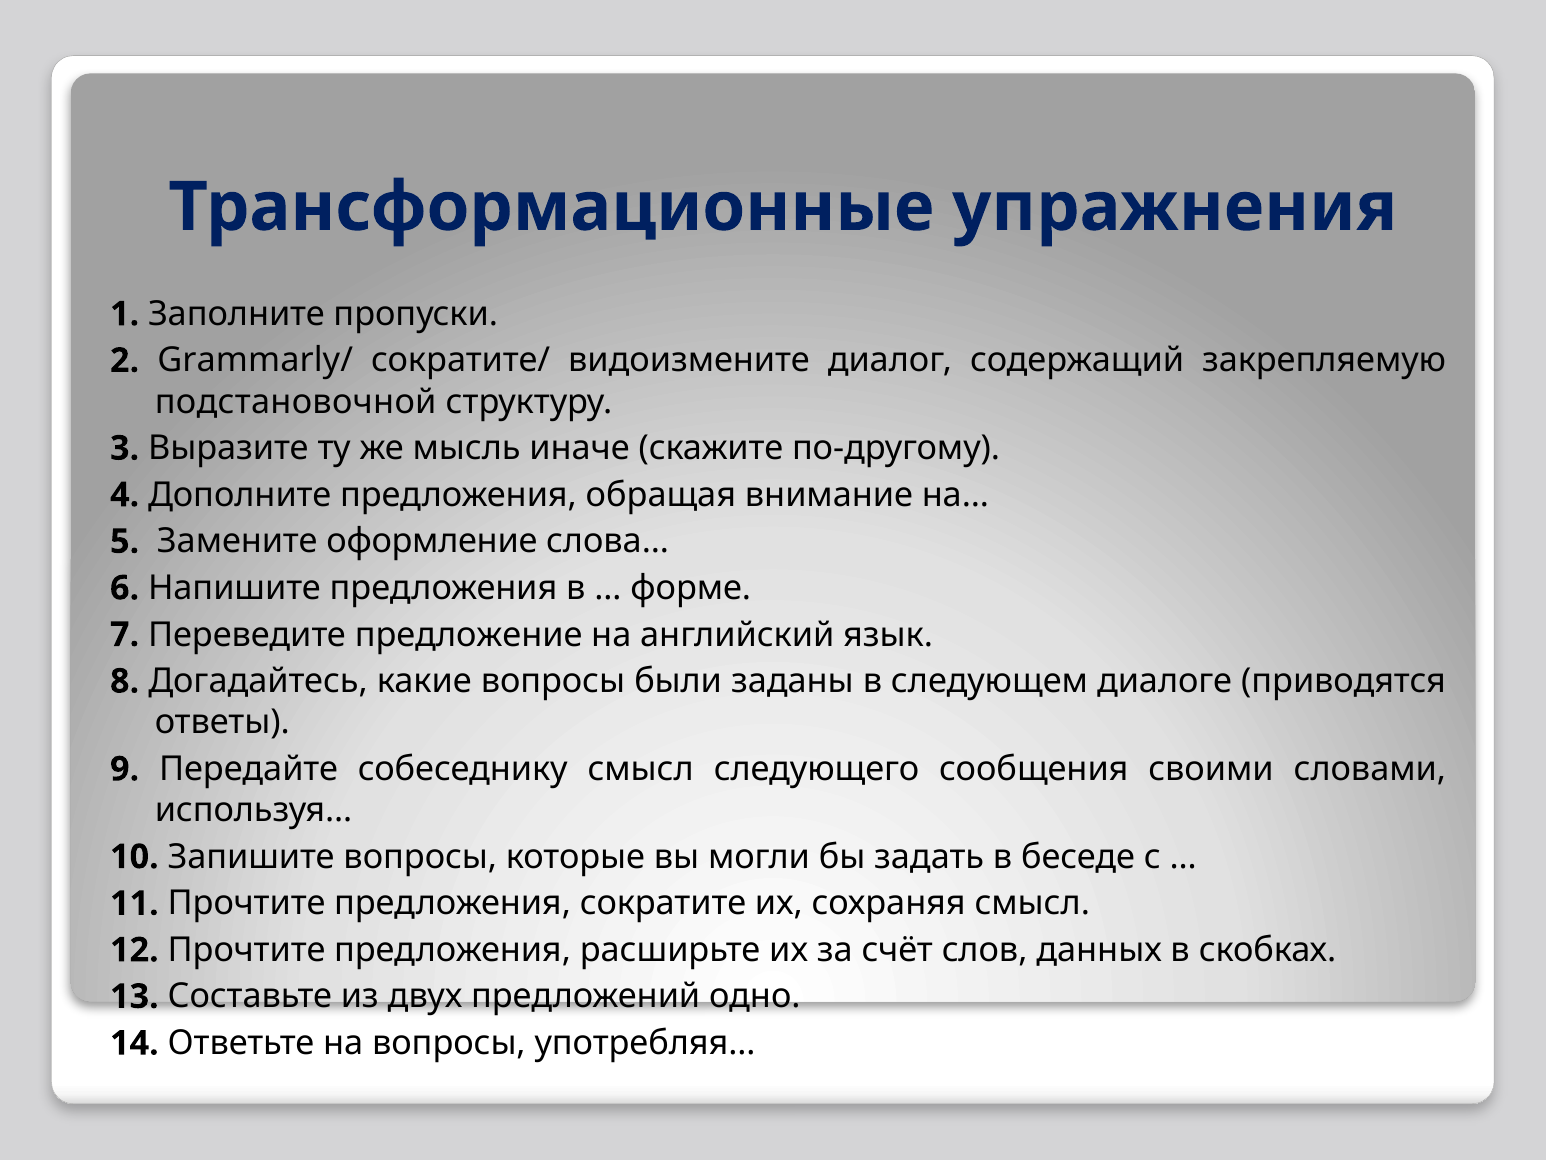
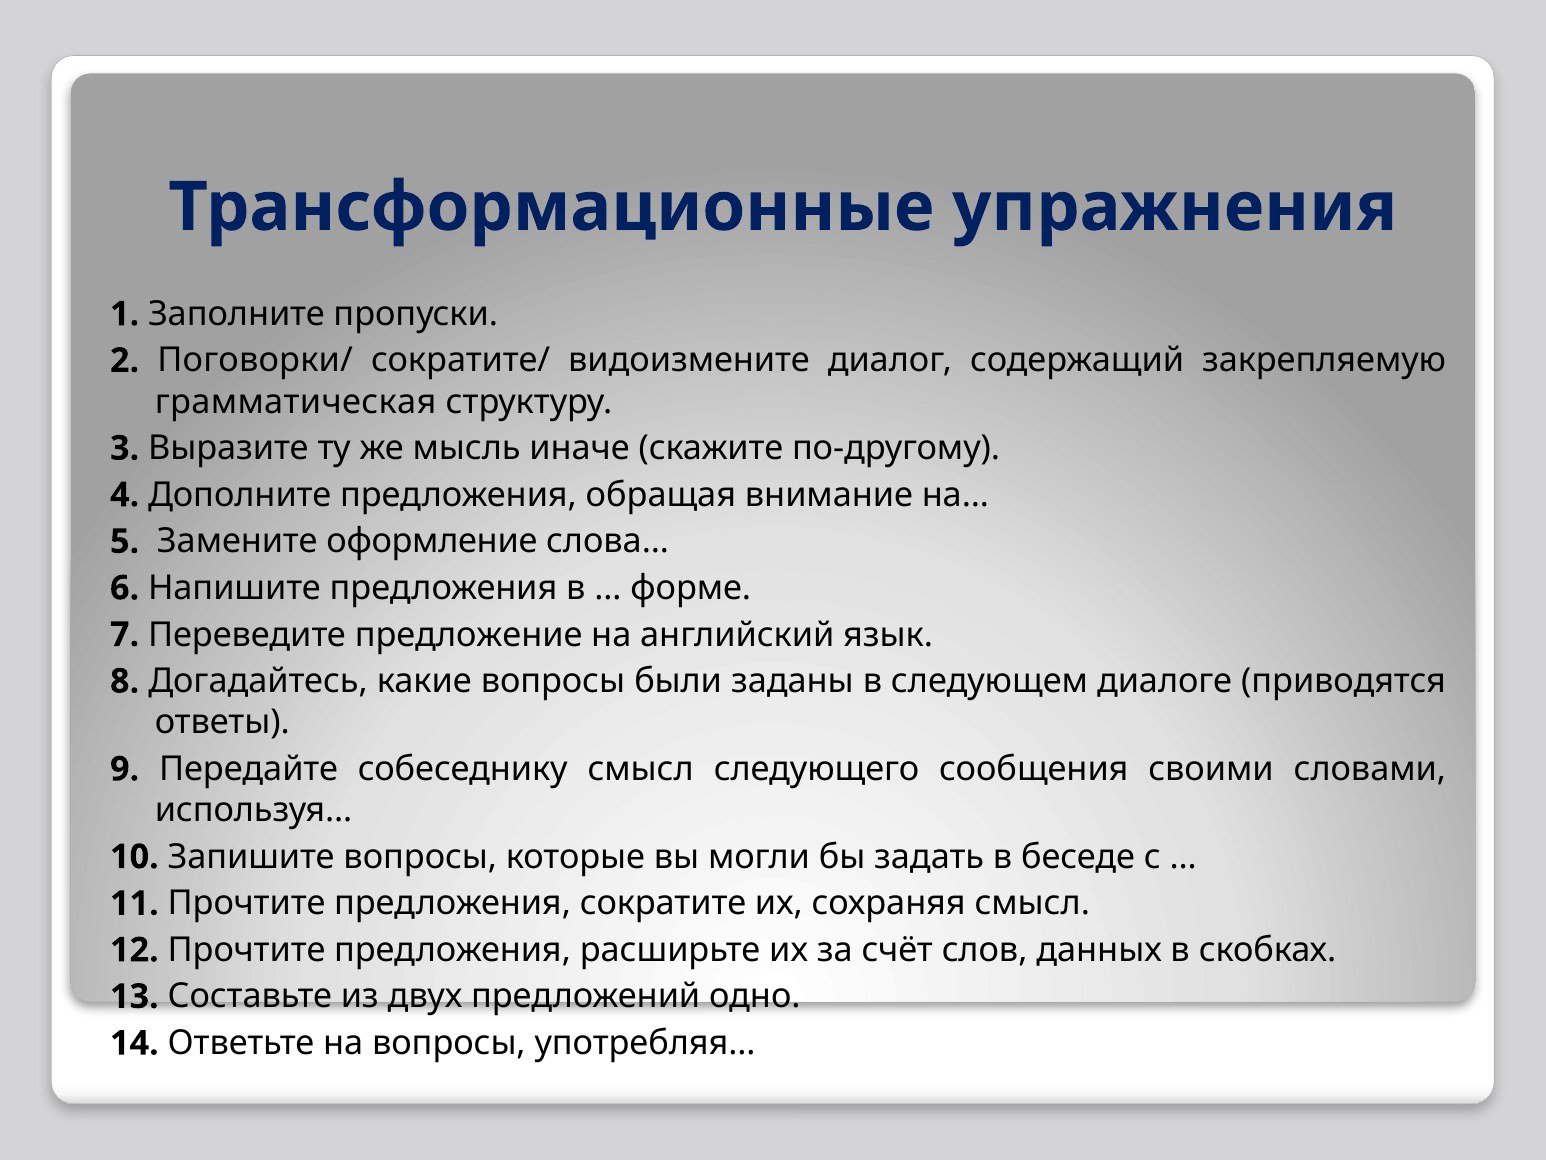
Grammarly/: Grammarly/ -> Поговорки/
подстановочной: подстановочной -> грамматическая
